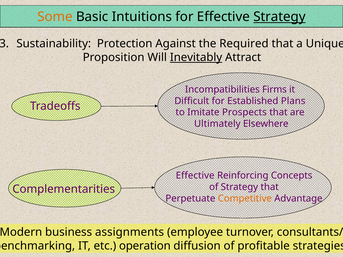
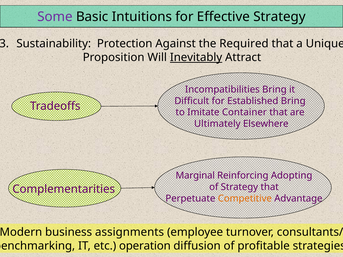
Some colour: orange -> purple
Strategy at (279, 17) underline: present -> none
Incompatibilities Firms: Firms -> Bring
Established Plans: Plans -> Bring
Prospects: Prospects -> Container
Effective at (195, 176): Effective -> Marginal
Concepts: Concepts -> Adopting
